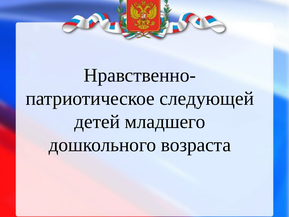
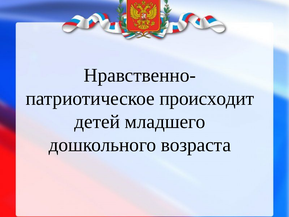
следующей: следующей -> происходит
